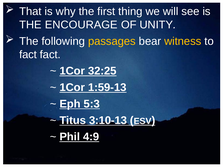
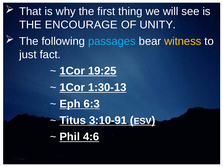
passages colour: yellow -> light blue
fact at (28, 55): fact -> just
32:25: 32:25 -> 19:25
1:59-13: 1:59-13 -> 1:30-13
5:3: 5:3 -> 6:3
3:10-13: 3:10-13 -> 3:10-91
4:9: 4:9 -> 4:6
